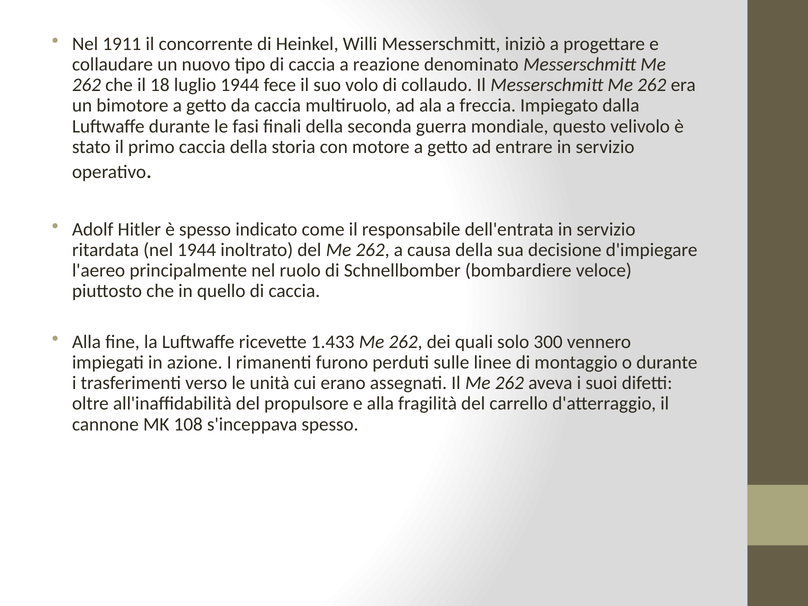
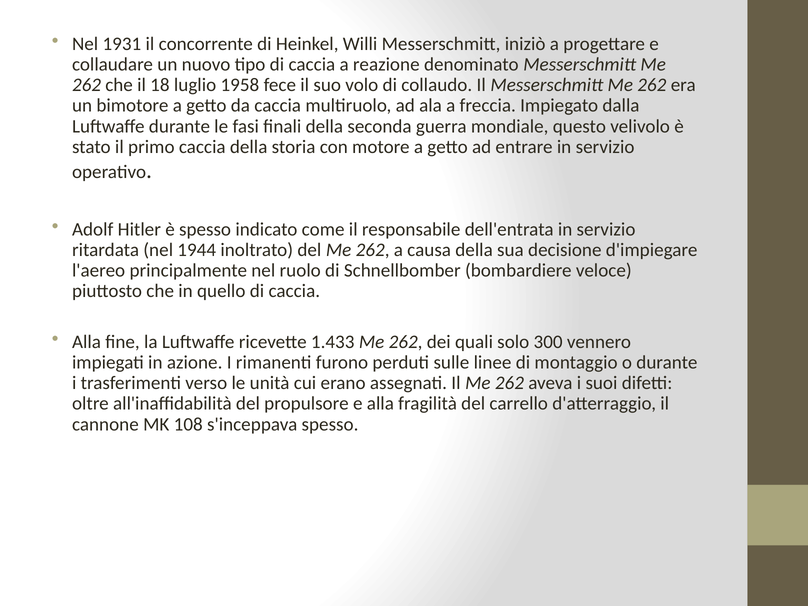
1911: 1911 -> 1931
luglio 1944: 1944 -> 1958
